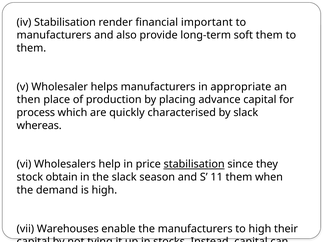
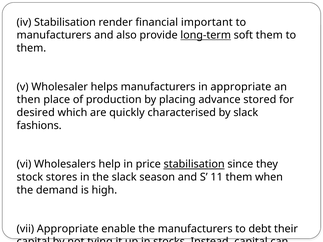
long-term underline: none -> present
advance capital: capital -> stored
process: process -> desired
whereas: whereas -> fashions
obtain: obtain -> stores
vii Warehouses: Warehouses -> Appropriate
to high: high -> debt
